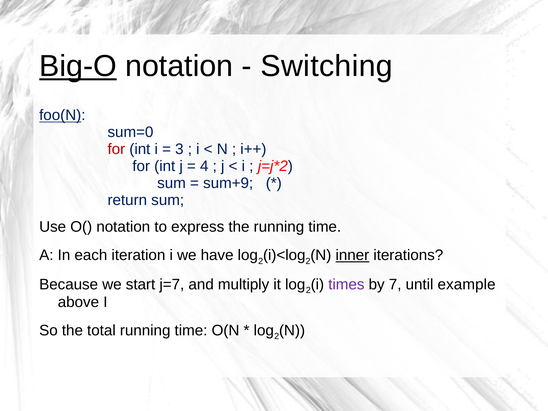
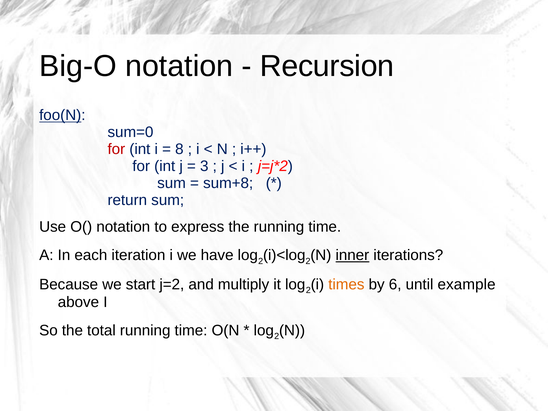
Big-O underline: present -> none
Switching: Switching -> Recursion
3: 3 -> 8
4: 4 -> 3
sum+9: sum+9 -> sum+8
j=7: j=7 -> j=2
times colour: purple -> orange
7: 7 -> 6
